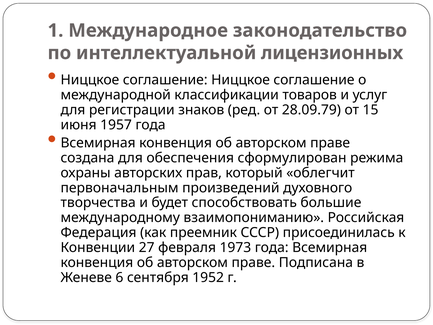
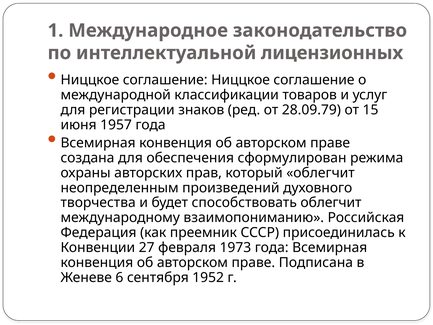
первоначальным: первоначальным -> неопределенным
способствовать большие: большие -> облегчит
